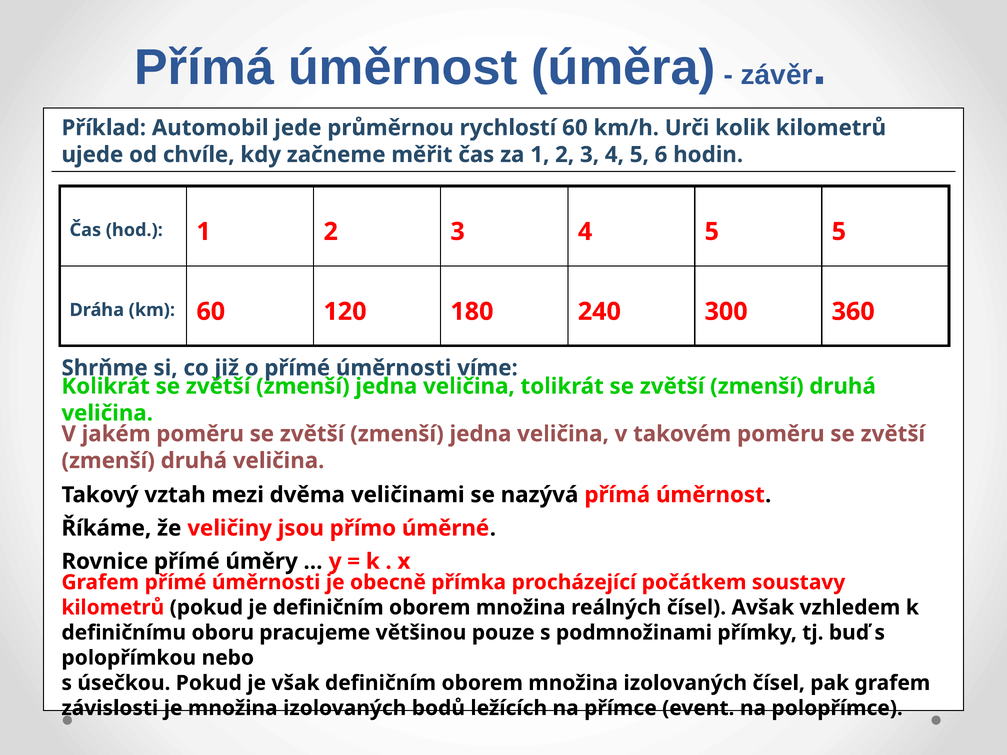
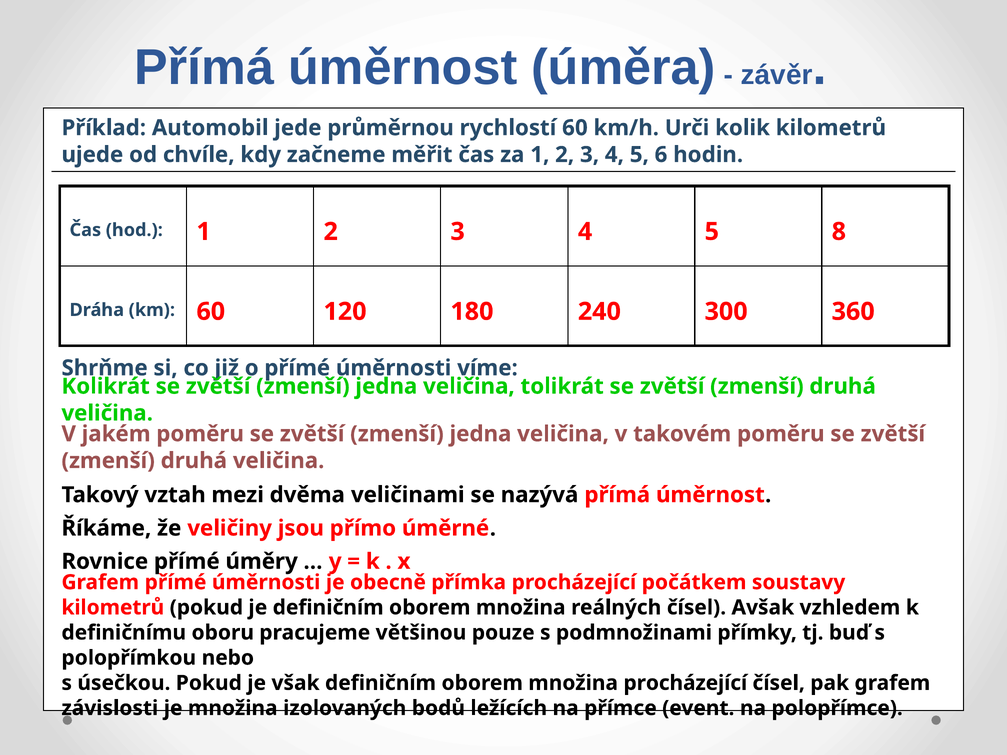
5 5: 5 -> 8
oborem množina izolovaných: izolovaných -> procházející
